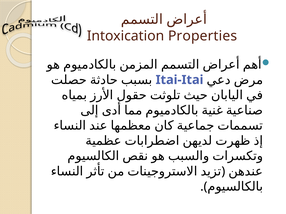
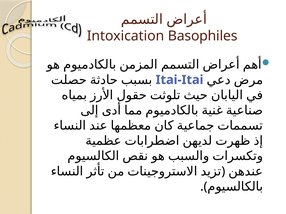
Properties: Properties -> Basophiles
